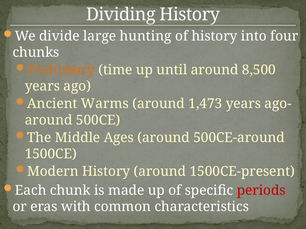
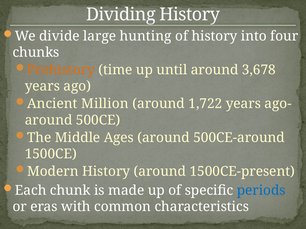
8,500: 8,500 -> 3,678
Warms: Warms -> Million
1,473: 1,473 -> 1,722
periods colour: red -> blue
